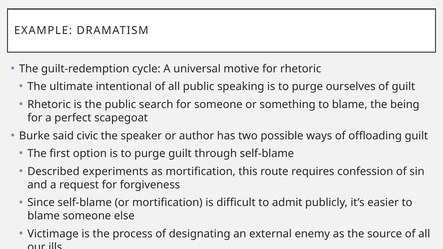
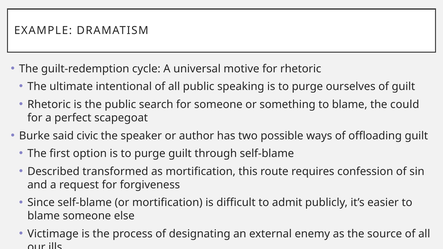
being: being -> could
experiments: experiments -> transformed
